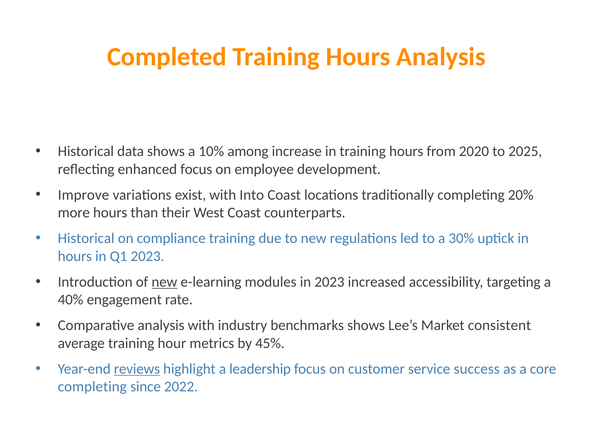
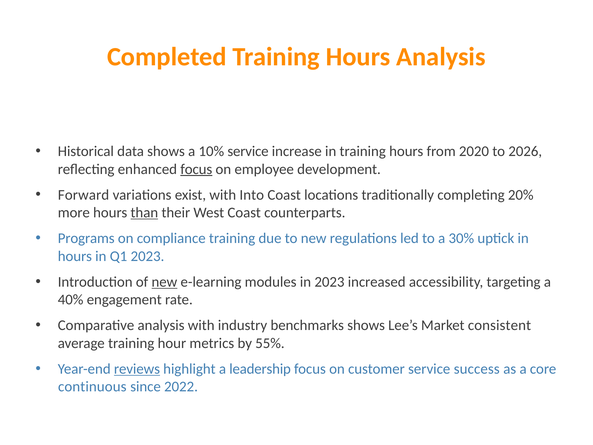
10% among: among -> service
2025: 2025 -> 2026
focus at (196, 169) underline: none -> present
Improve: Improve -> Forward
than underline: none -> present
Historical at (86, 238): Historical -> Programs
45%: 45% -> 55%
completing at (92, 387): completing -> continuous
